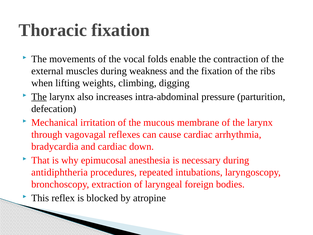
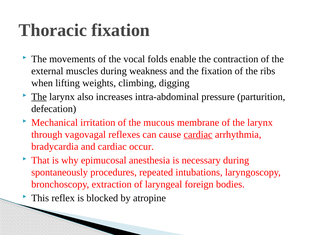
cardiac at (198, 134) underline: none -> present
down: down -> occur
antidiphtheria: antidiphtheria -> spontaneously
